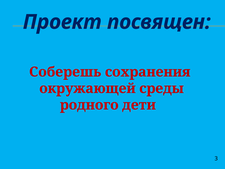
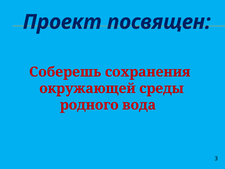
дети: дети -> вода
